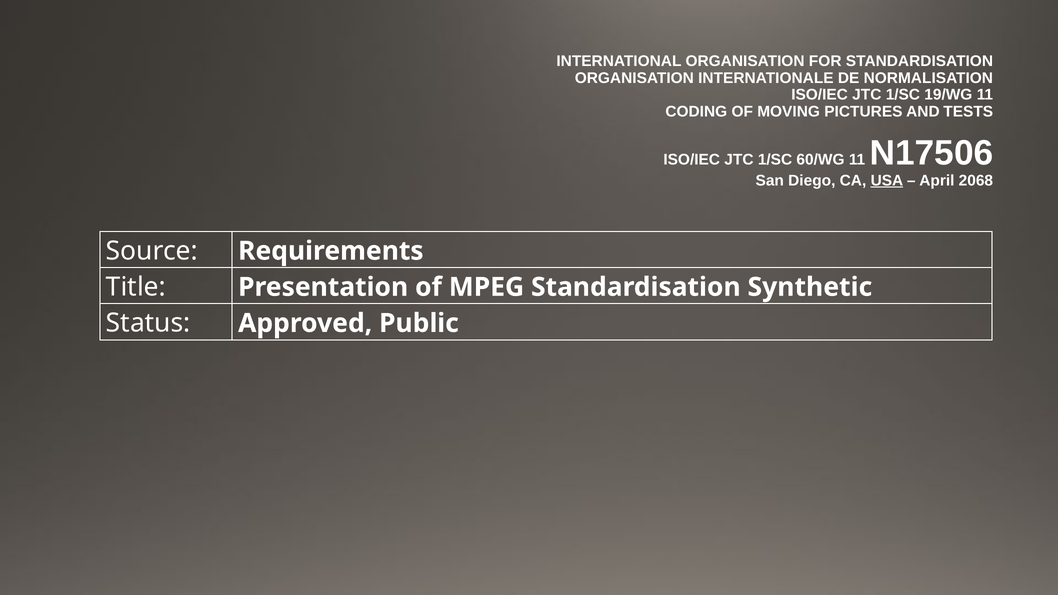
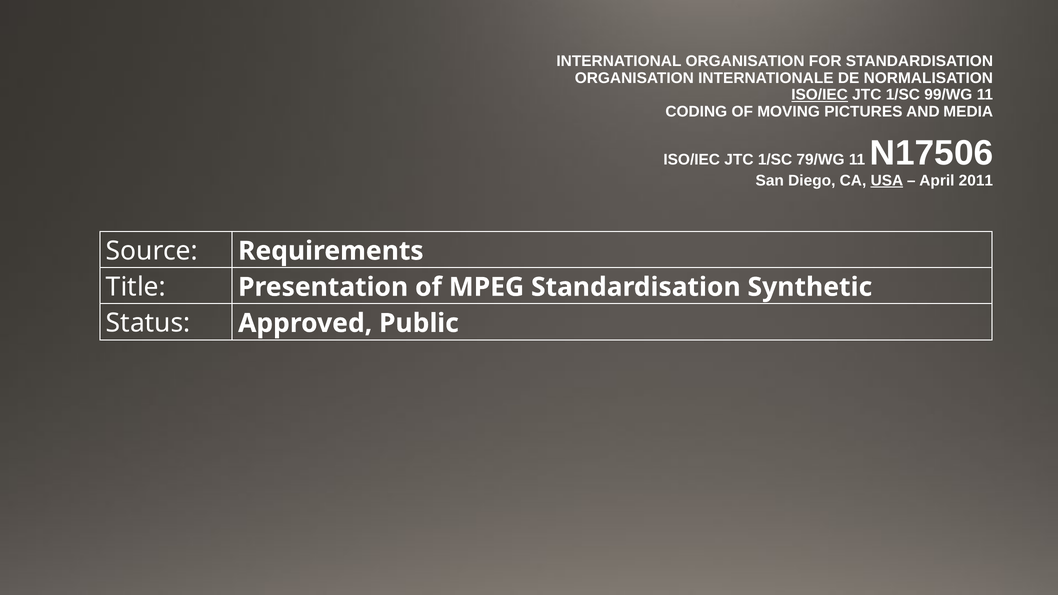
ISO/IEC at (820, 95) underline: none -> present
19/WG: 19/WG -> 99/WG
TESTS: TESTS -> MEDIA
60/WG: 60/WG -> 79/WG
2068: 2068 -> 2011
